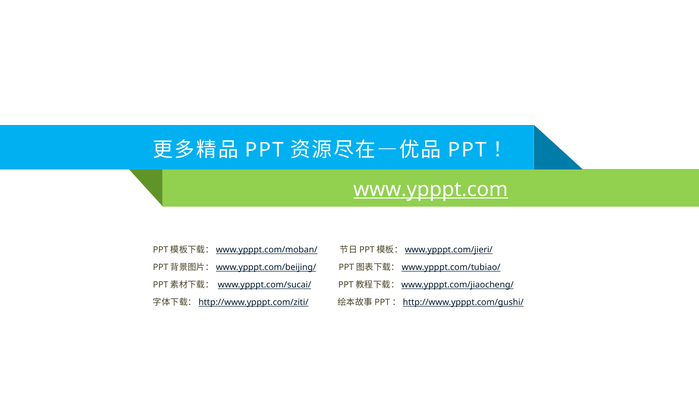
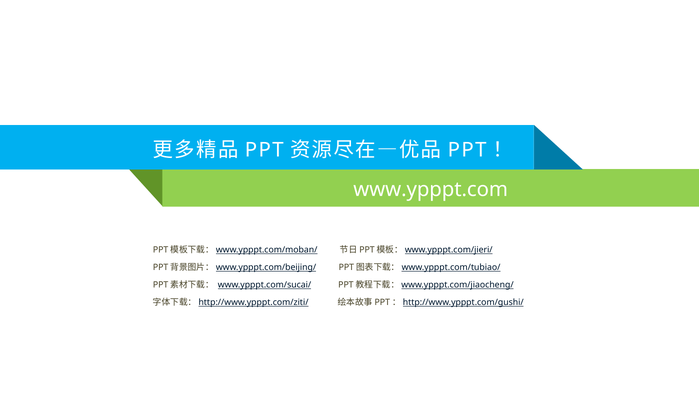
www.ypppt.com underline: present -> none
